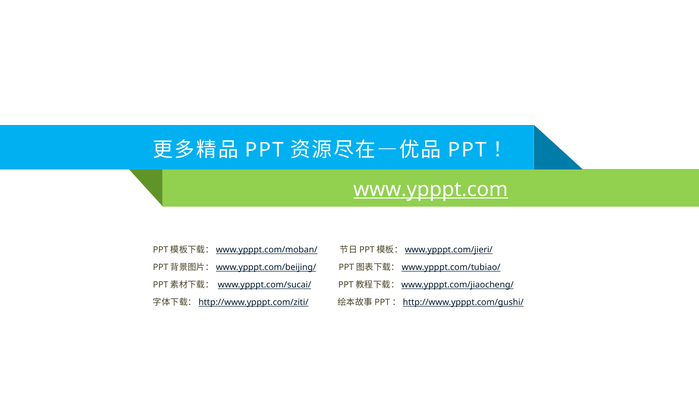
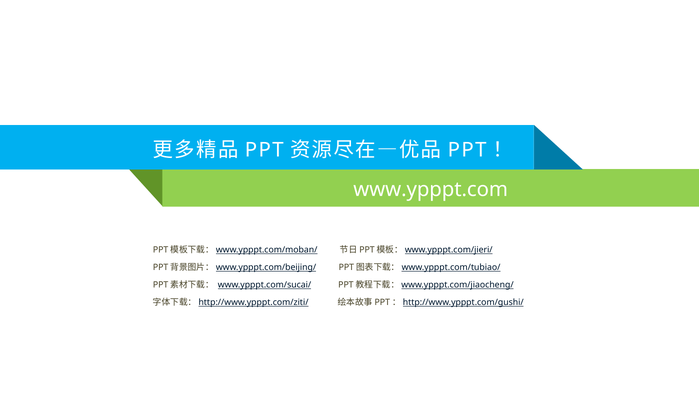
www.ypppt.com underline: present -> none
